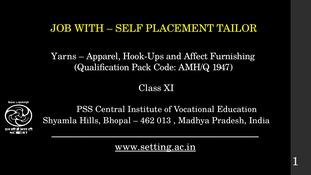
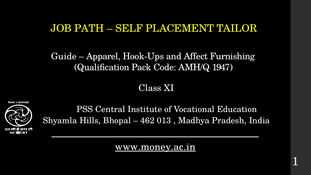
WITH: WITH -> PATH
Yarns: Yarns -> Guide
www.setting.ac.in: www.setting.ac.in -> www.money.ac.in
